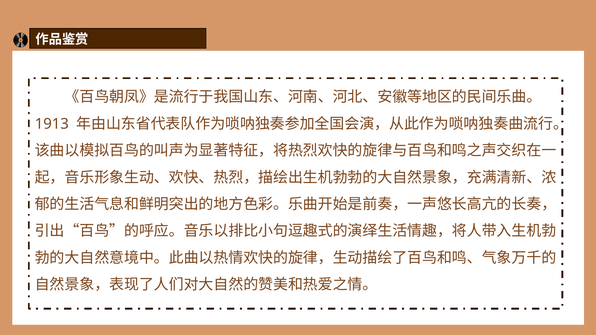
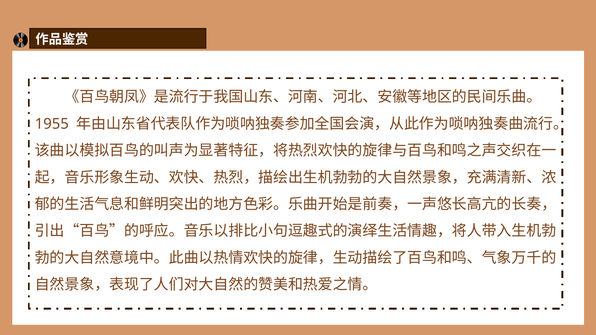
1913: 1913 -> 1955
